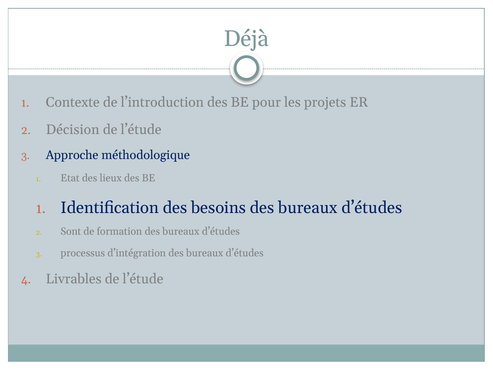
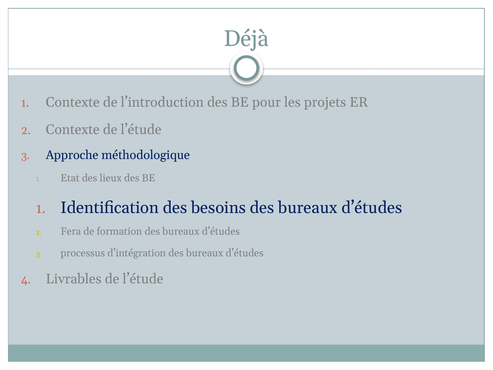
Décision at (73, 130): Décision -> Contexte
Sont: Sont -> Fera
